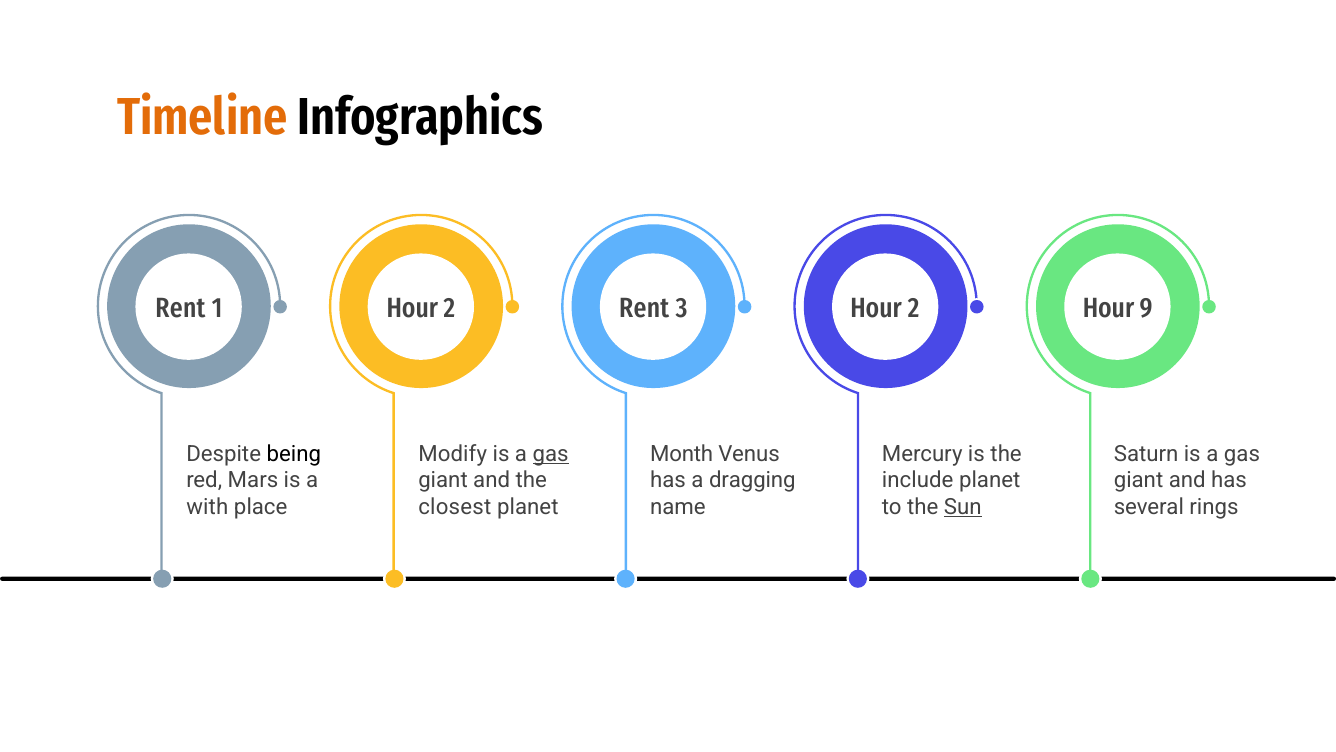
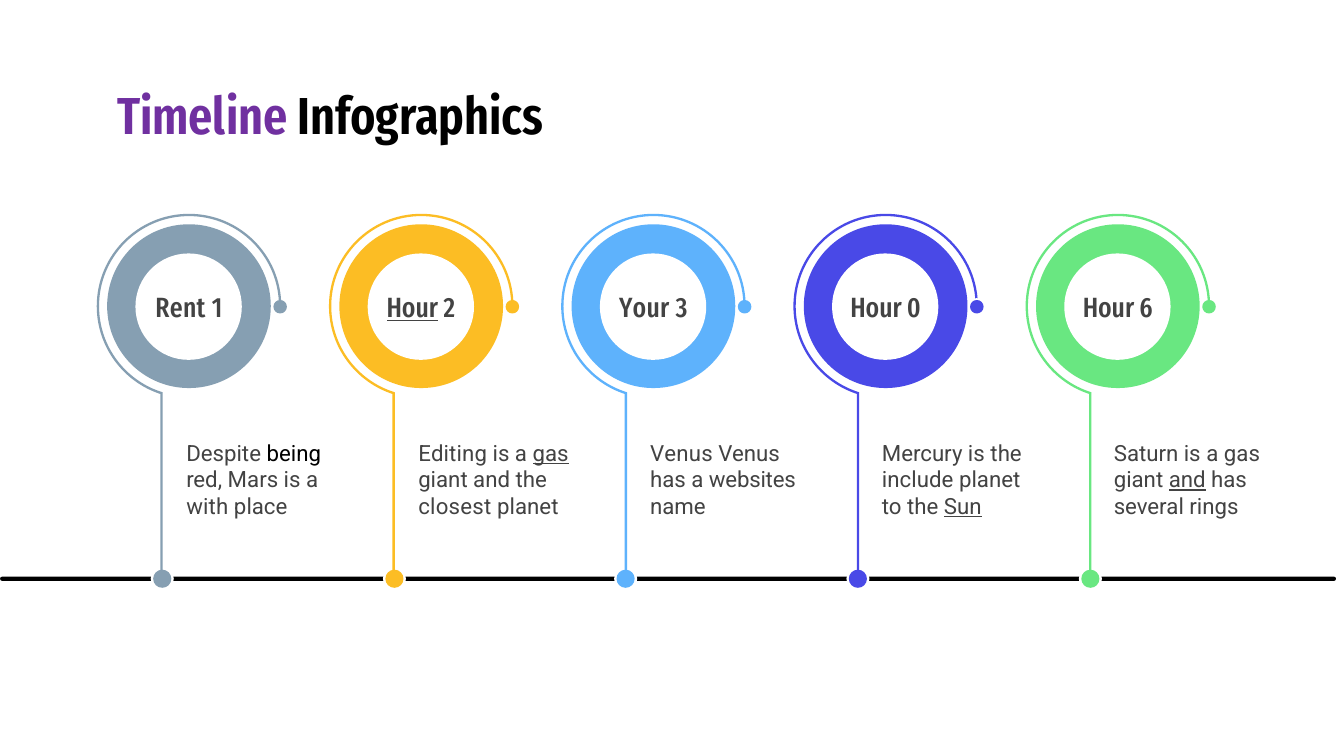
Timeline colour: orange -> purple
Hour at (412, 308) underline: none -> present
Rent at (644, 308): Rent -> Your
2 at (914, 308): 2 -> 0
9: 9 -> 6
Modify: Modify -> Editing
Month at (682, 453): Month -> Venus
dragging: dragging -> websites
and at (1187, 480) underline: none -> present
